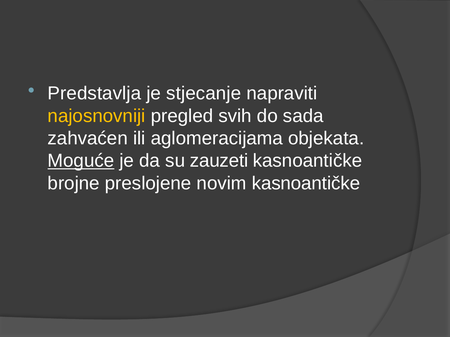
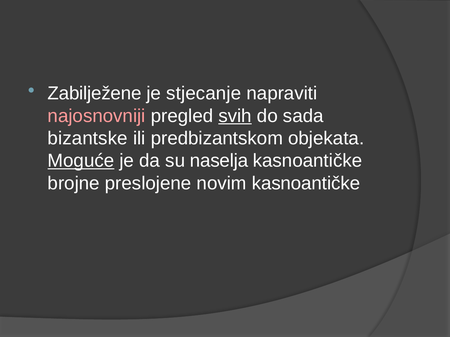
Predstavlja: Predstavlja -> Zabilježene
najosnovniji colour: yellow -> pink
svih underline: none -> present
zahvaćen: zahvaćen -> bizantske
aglomeracijama: aglomeracijama -> predbizantskom
zauzeti: zauzeti -> naselja
